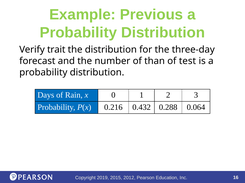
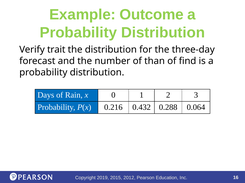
Previous: Previous -> Outcome
test: test -> find
